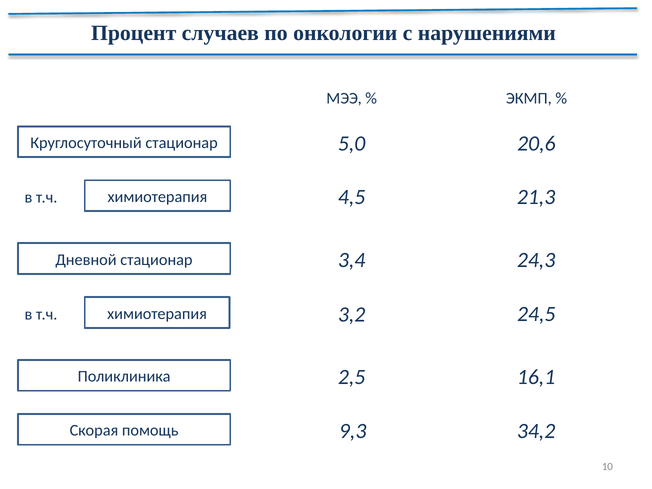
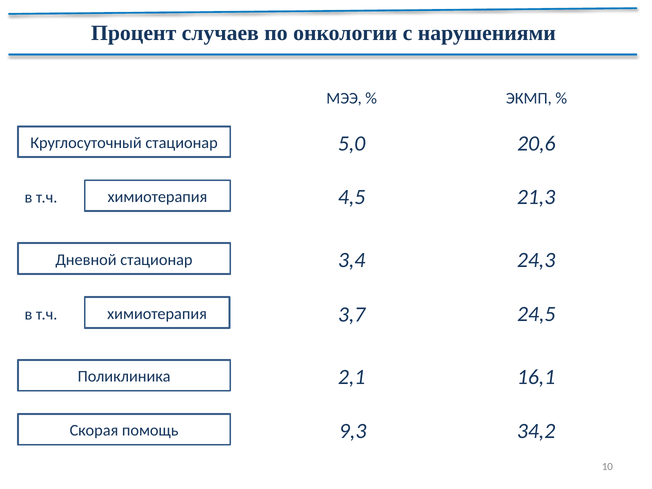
3,2: 3,2 -> 3,7
2,5: 2,5 -> 2,1
